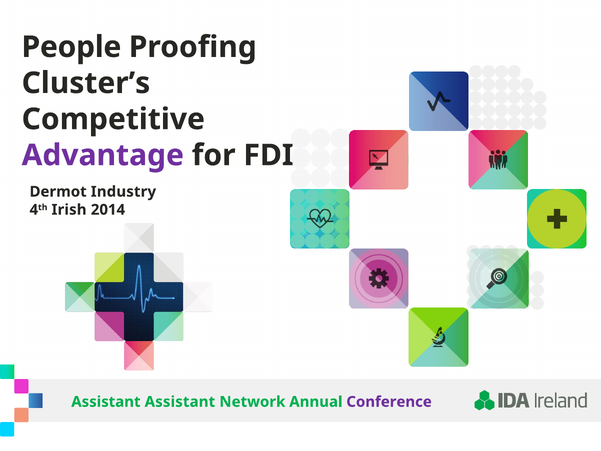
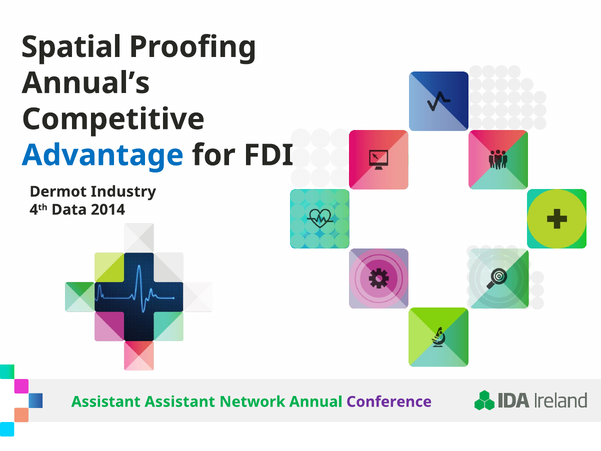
People: People -> Spatial
Cluster’s: Cluster’s -> Annual’s
Advantage colour: purple -> blue
Irish: Irish -> Data
